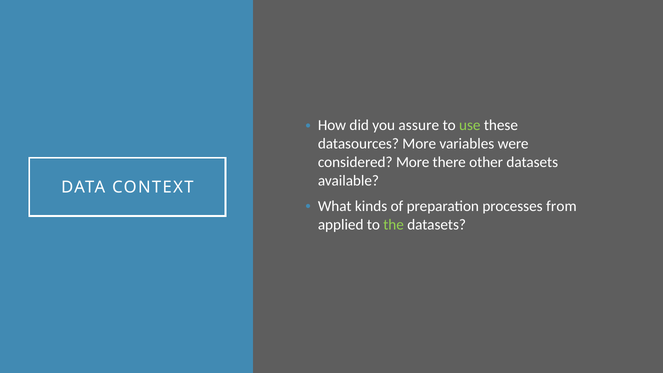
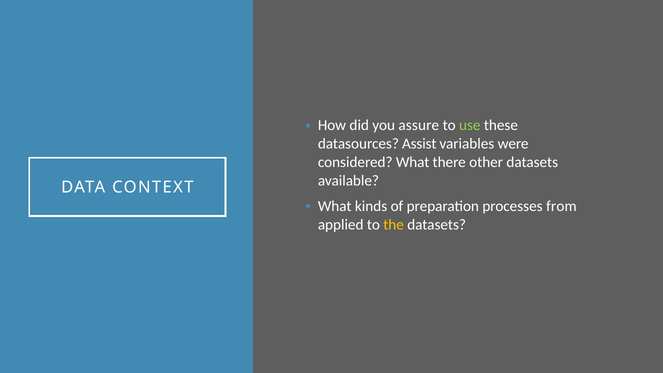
datasources More: More -> Assist
considered More: More -> What
the colour: light green -> yellow
